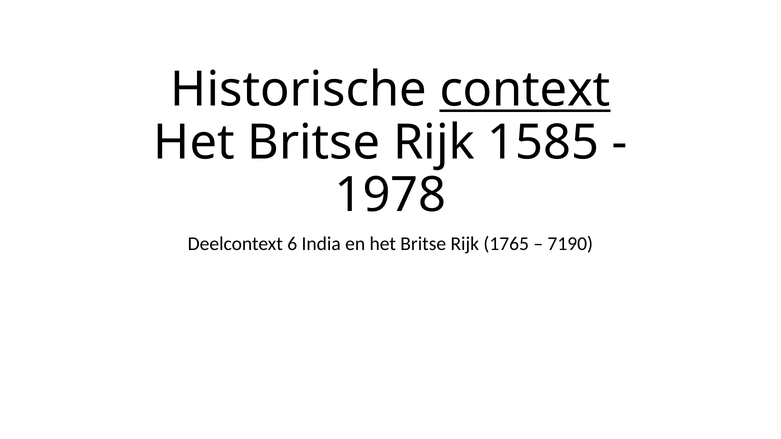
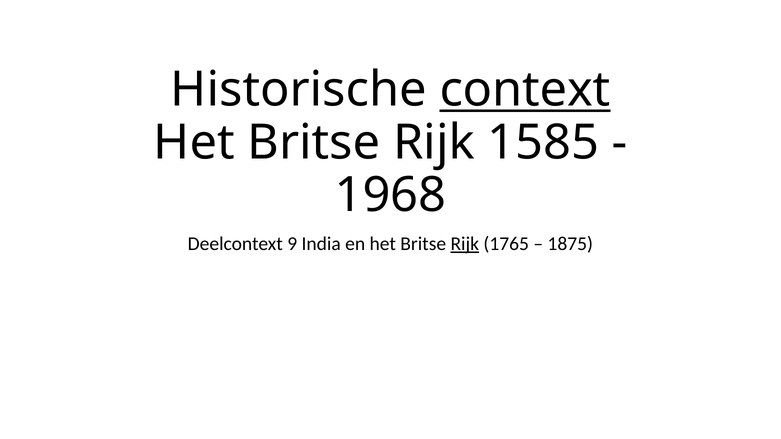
1978: 1978 -> 1968
6: 6 -> 9
Rijk at (465, 244) underline: none -> present
7190: 7190 -> 1875
